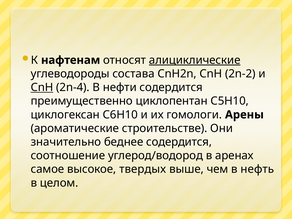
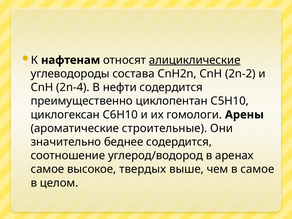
CnH at (42, 87) underline: present -> none
строительстве: строительстве -> строительные
в нефть: нефть -> самое
